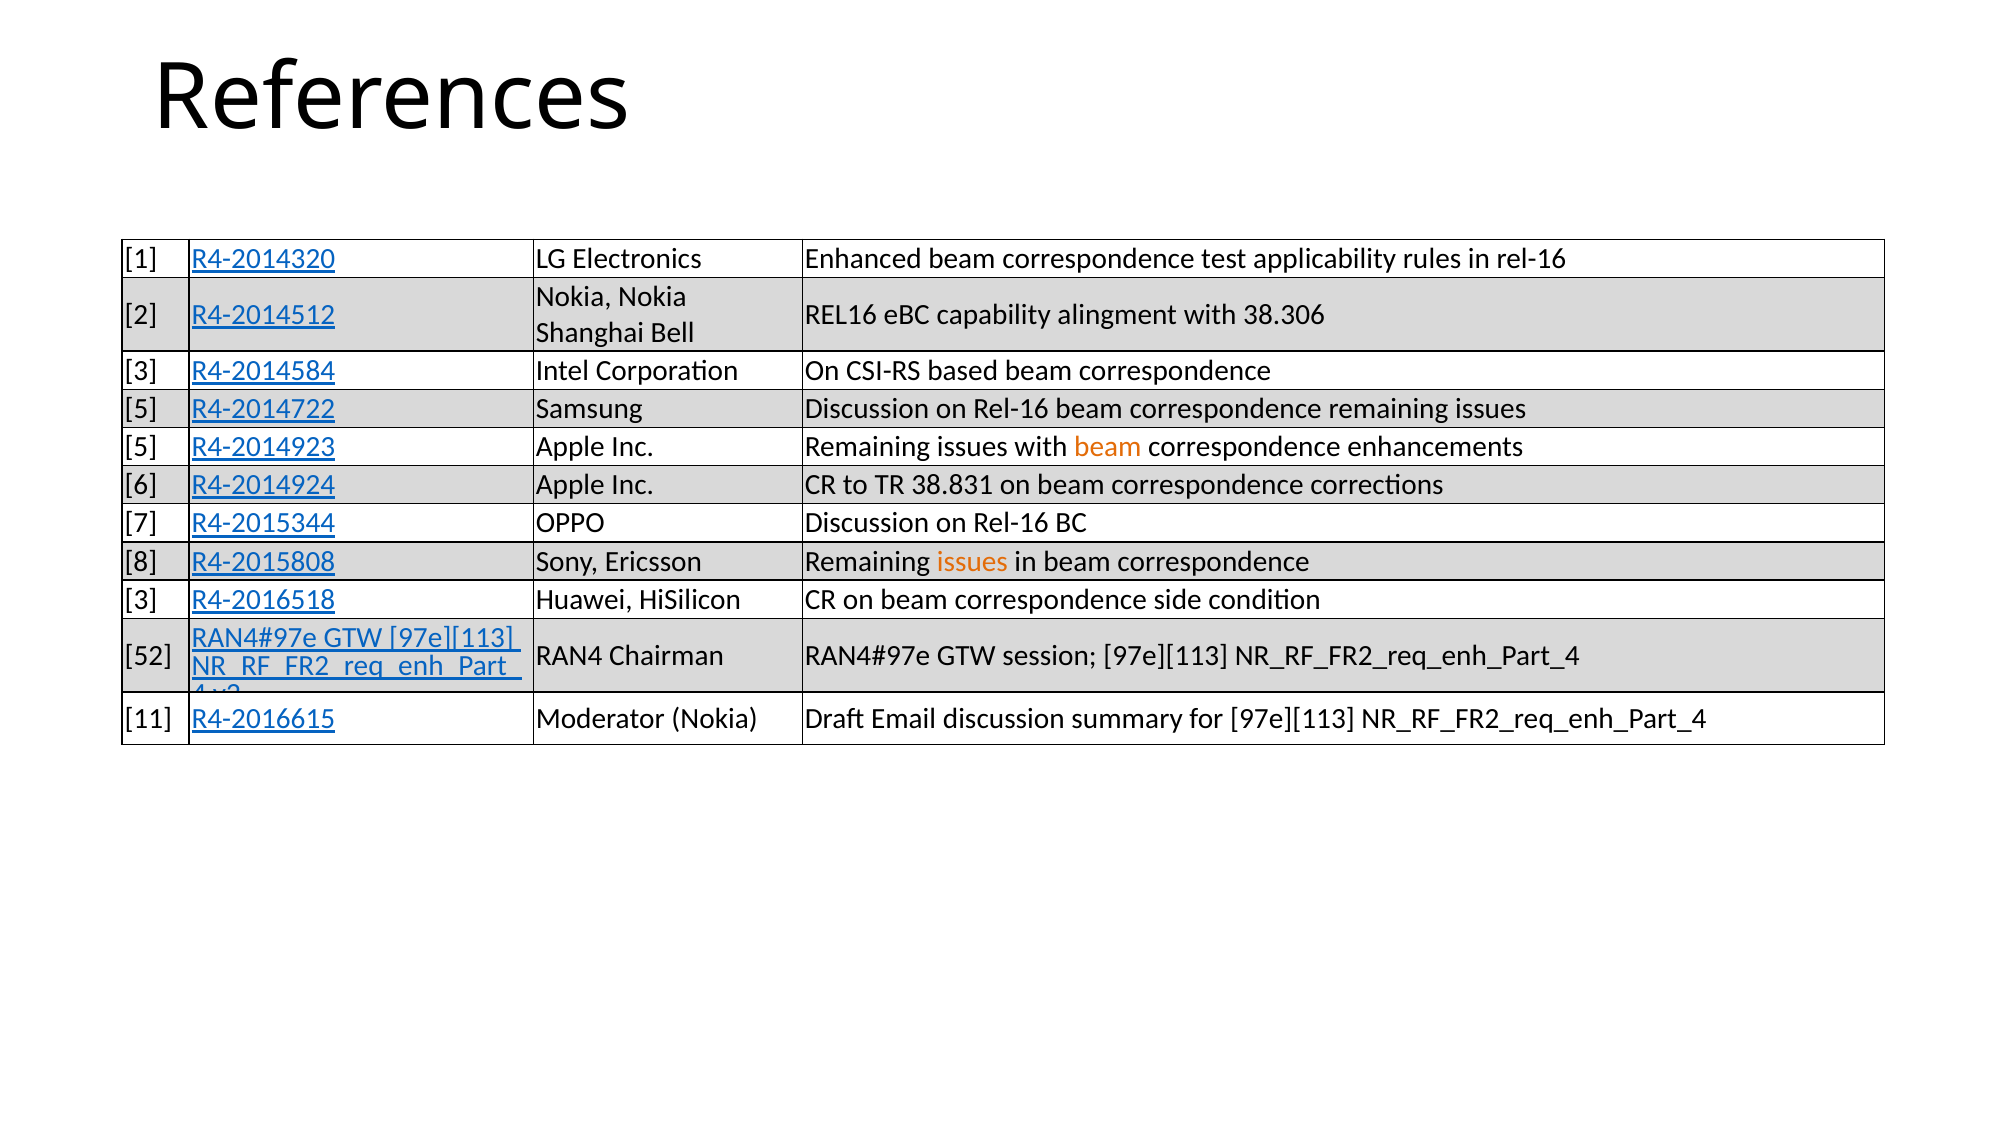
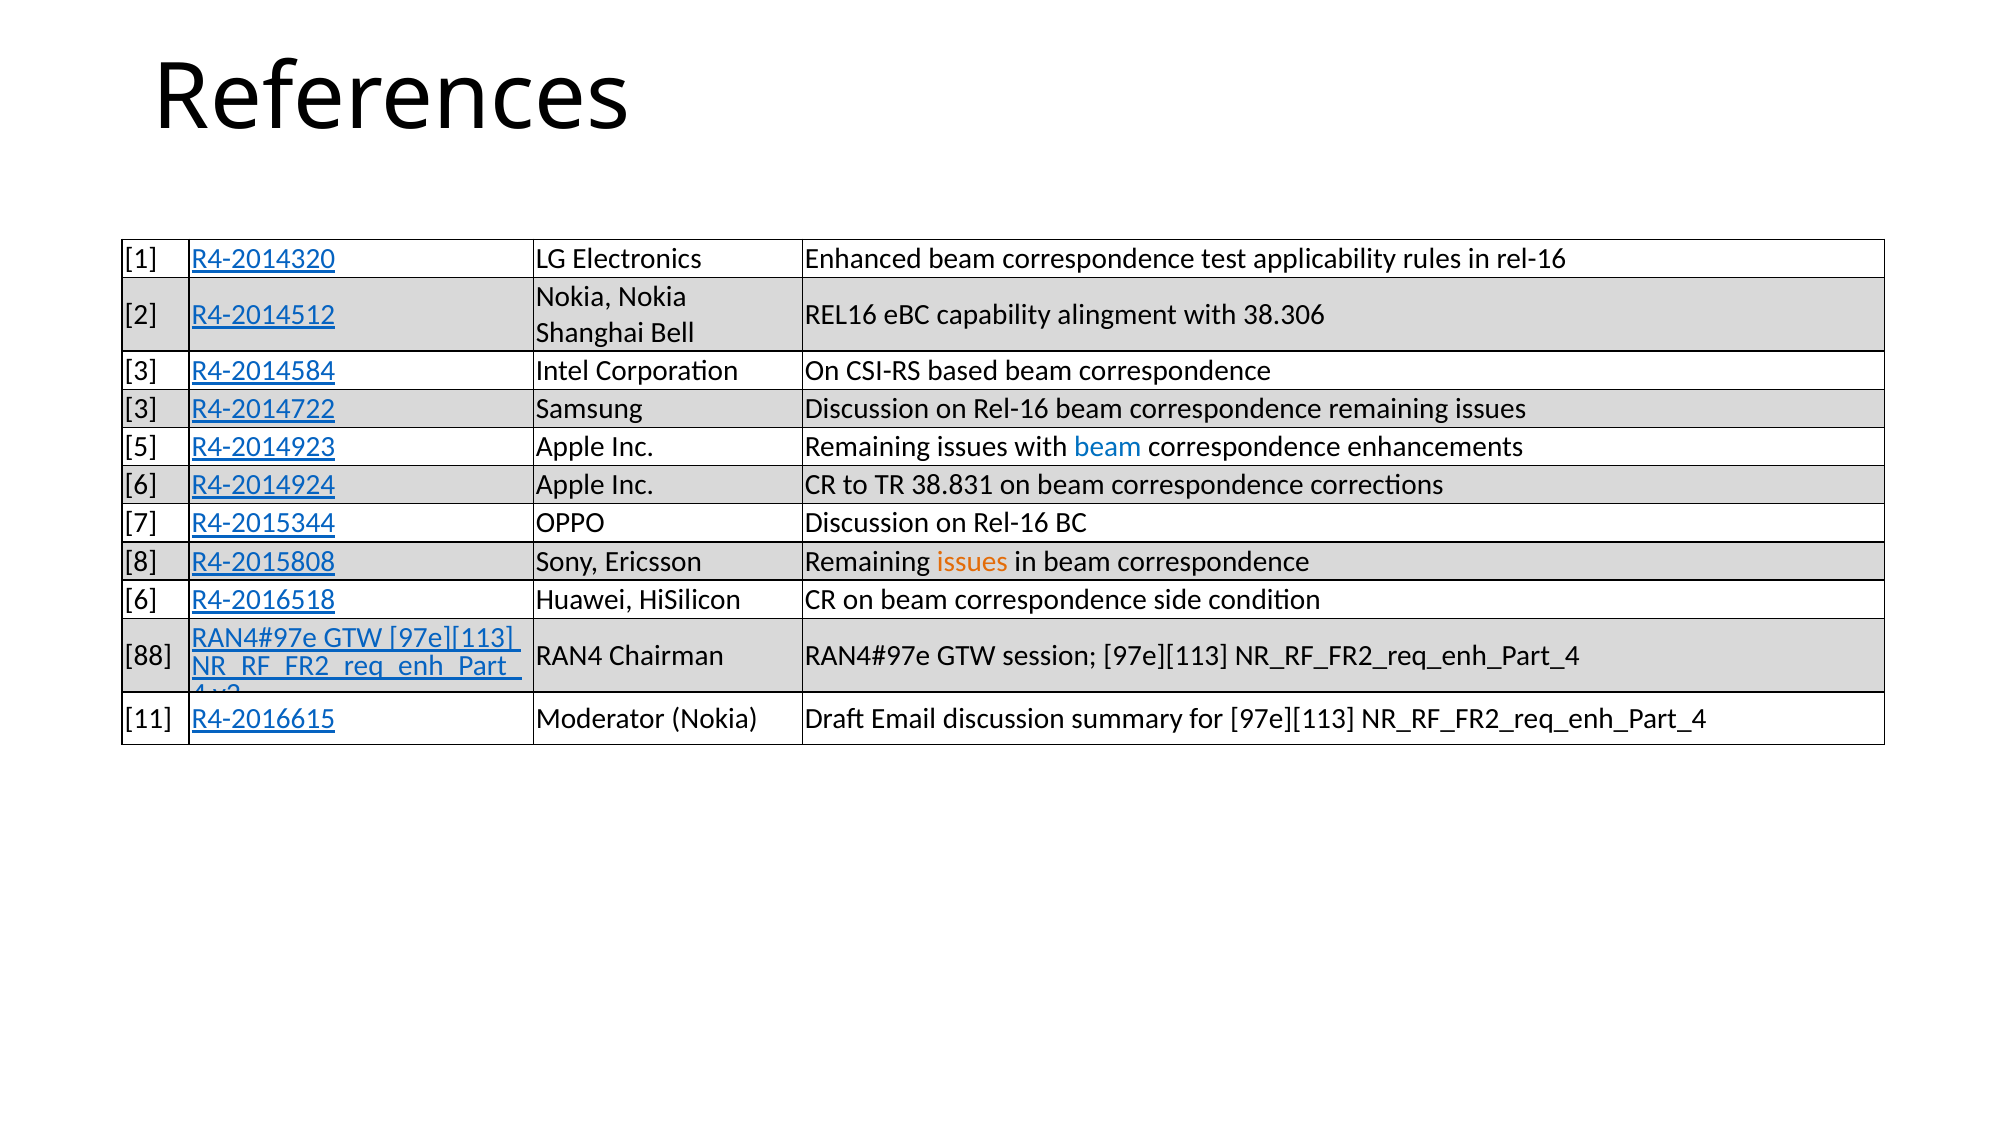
5 at (141, 409): 5 -> 3
beam at (1108, 447) colour: orange -> blue
3 at (141, 600): 3 -> 6
52: 52 -> 88
